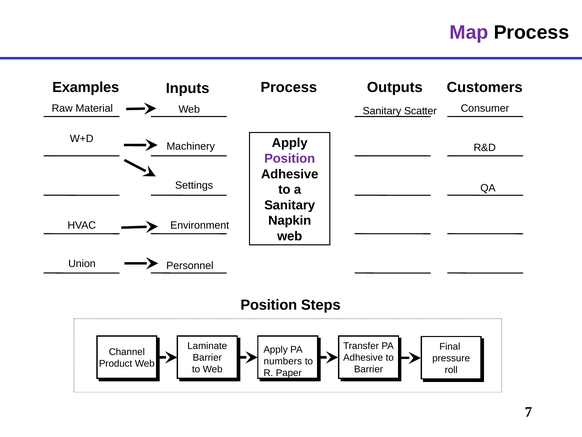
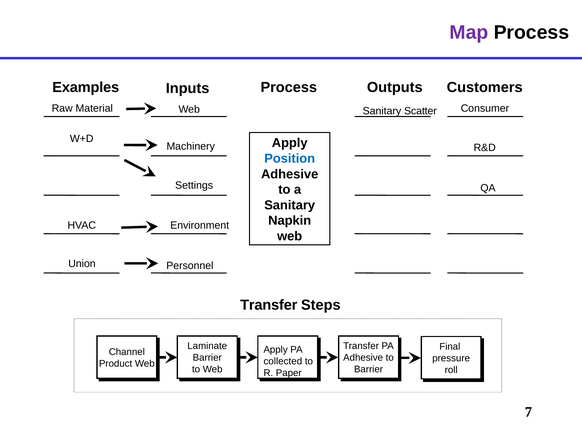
Position at (290, 158) colour: purple -> blue
Position at (269, 305): Position -> Transfer
numbers: numbers -> collected
